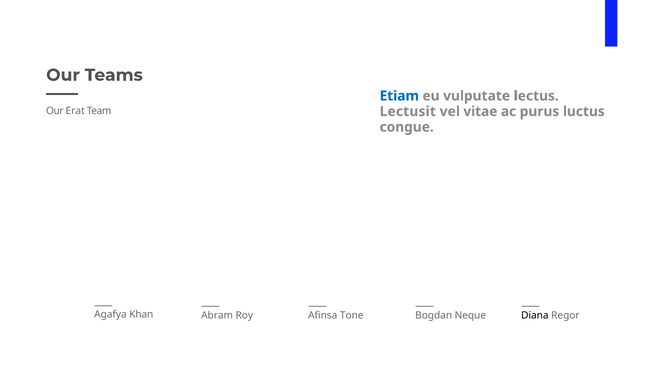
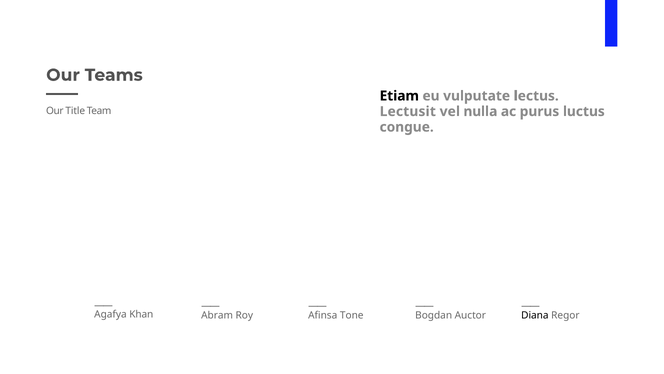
Etiam colour: blue -> black
Erat: Erat -> Title
vitae: vitae -> nulla
Neque: Neque -> Auctor
